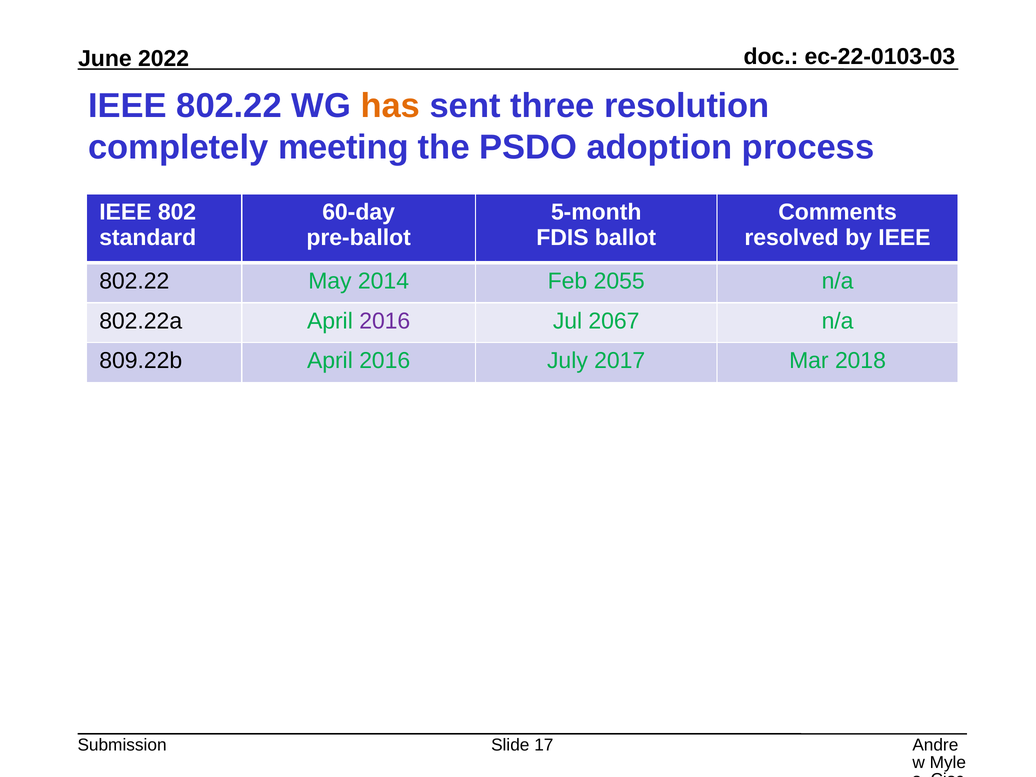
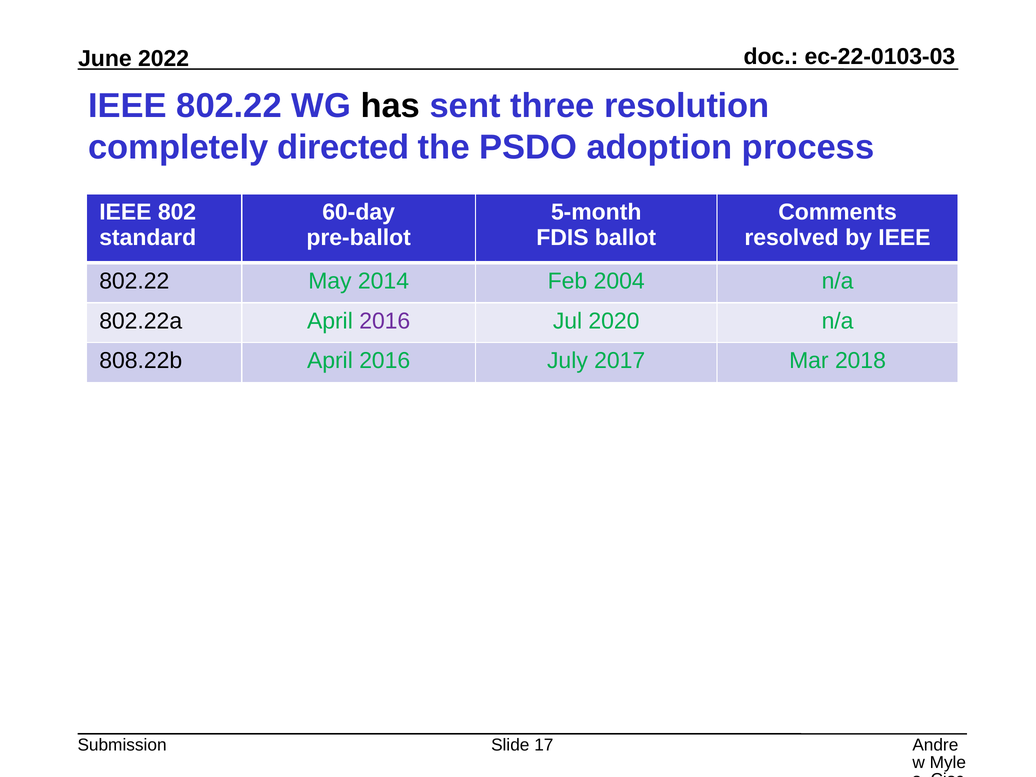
has colour: orange -> black
meeting: meeting -> directed
2055: 2055 -> 2004
2067: 2067 -> 2020
809.22b: 809.22b -> 808.22b
